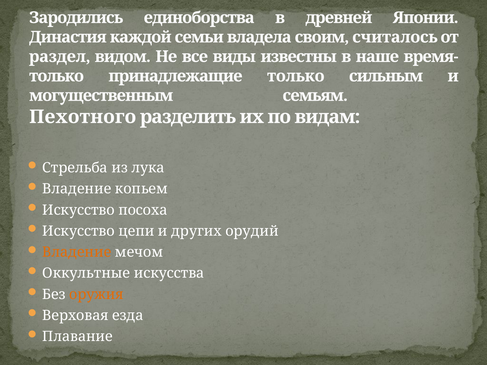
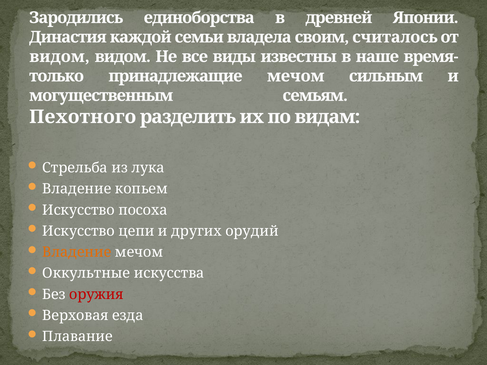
раздел at (60, 57): раздел -> видом
принадлежащие только: только -> мечом
оружия colour: orange -> red
